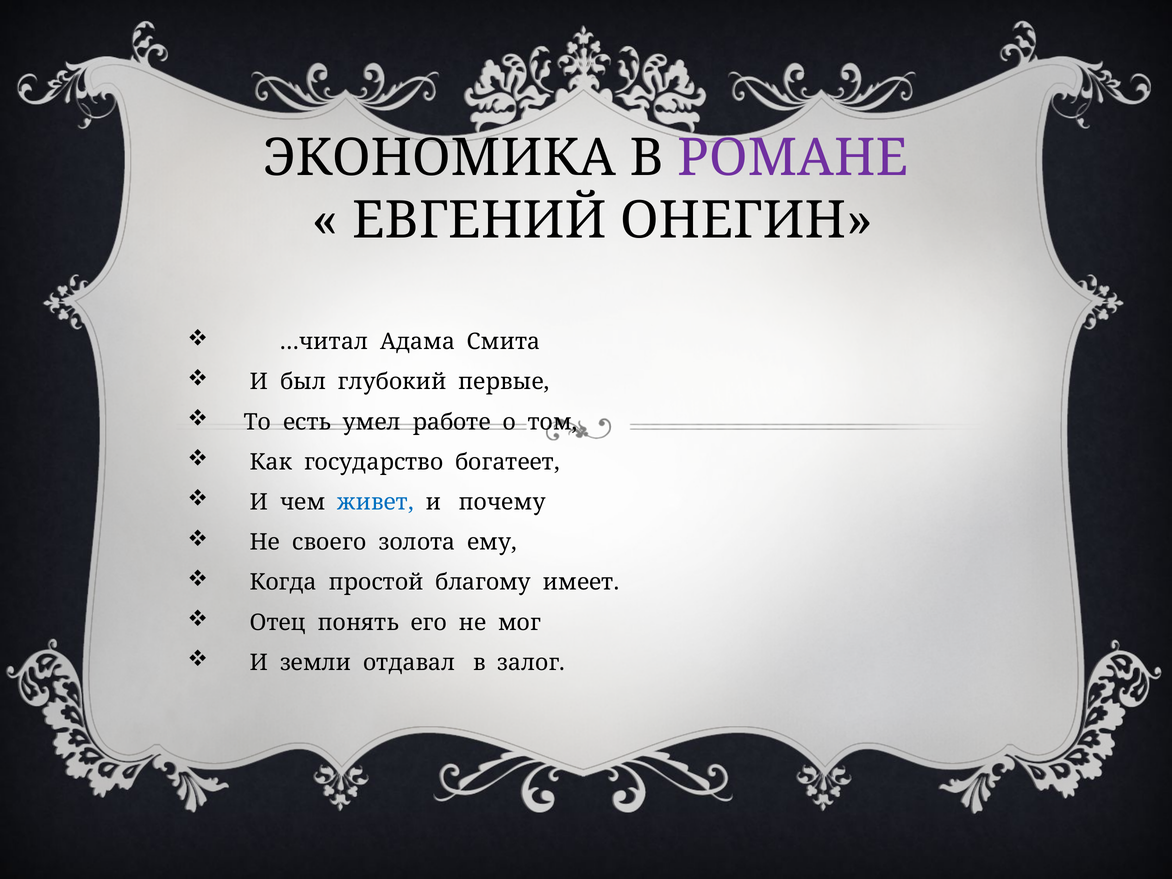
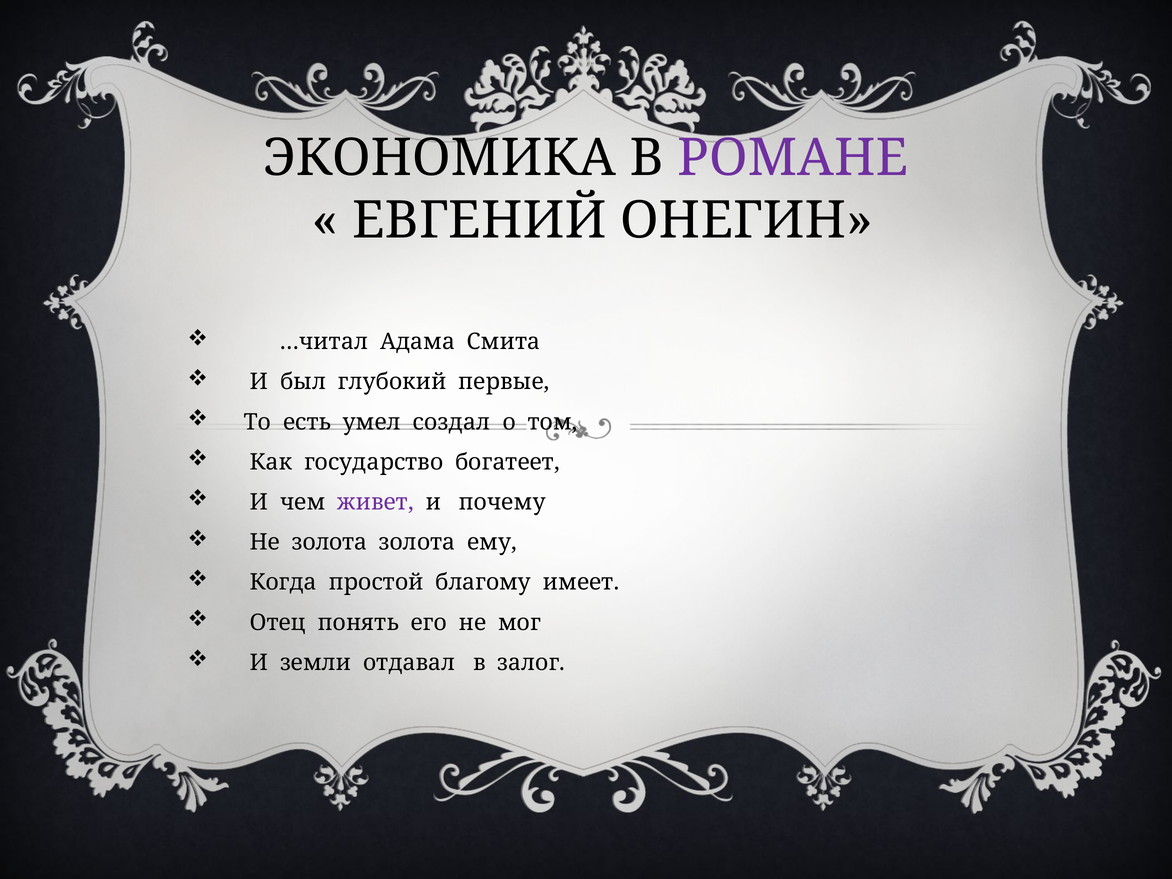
работе: работе -> создал
живет colour: blue -> purple
Не своего: своего -> золота
